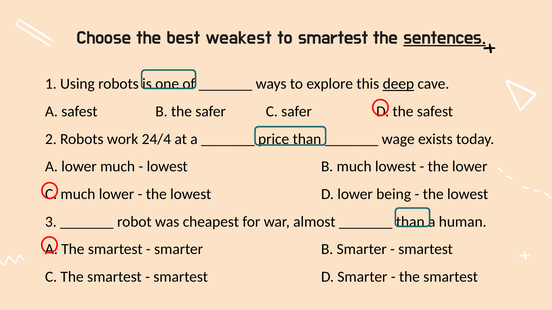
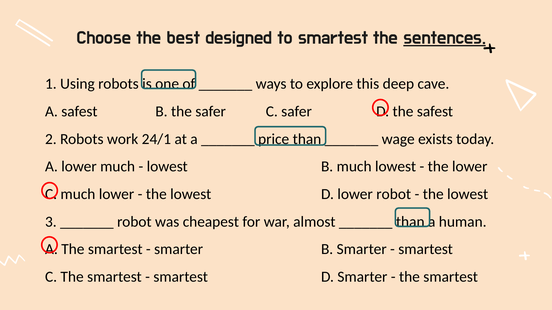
weakest: weakest -> designed
deep underline: present -> none
24/4: 24/4 -> 24/1
lower being: being -> robot
